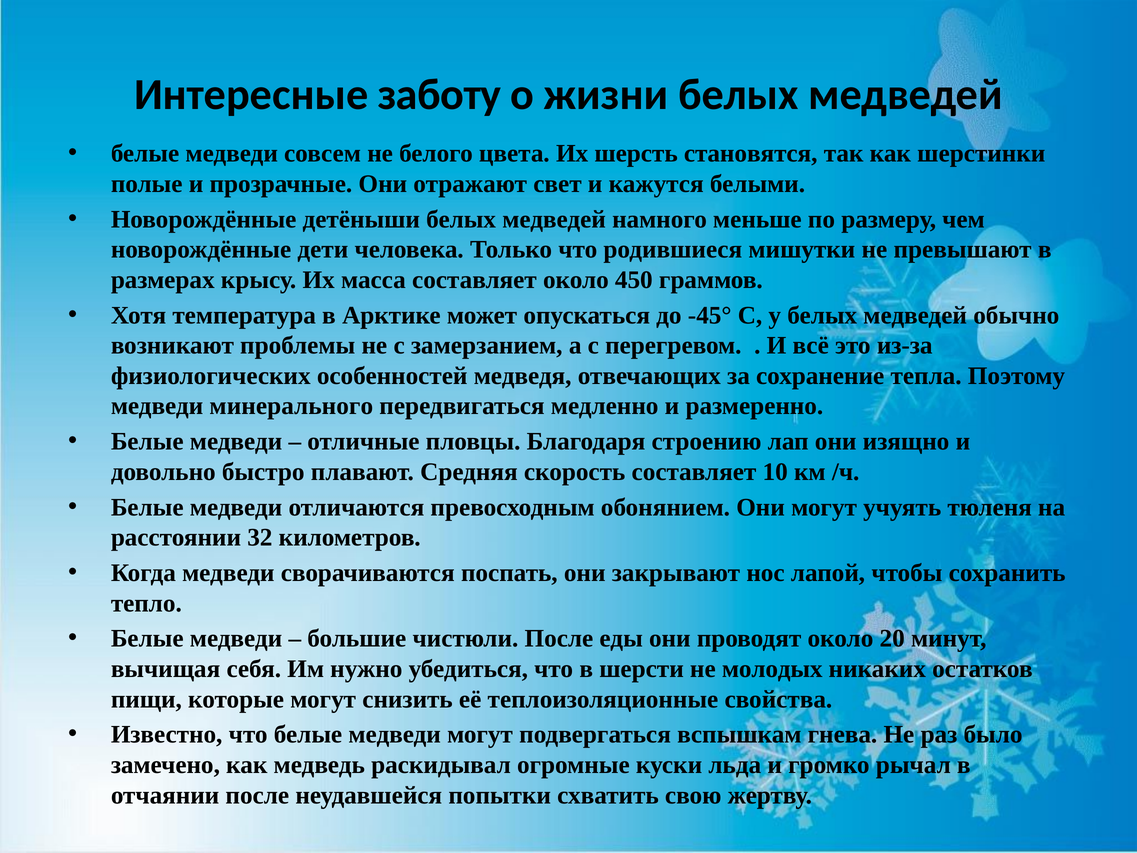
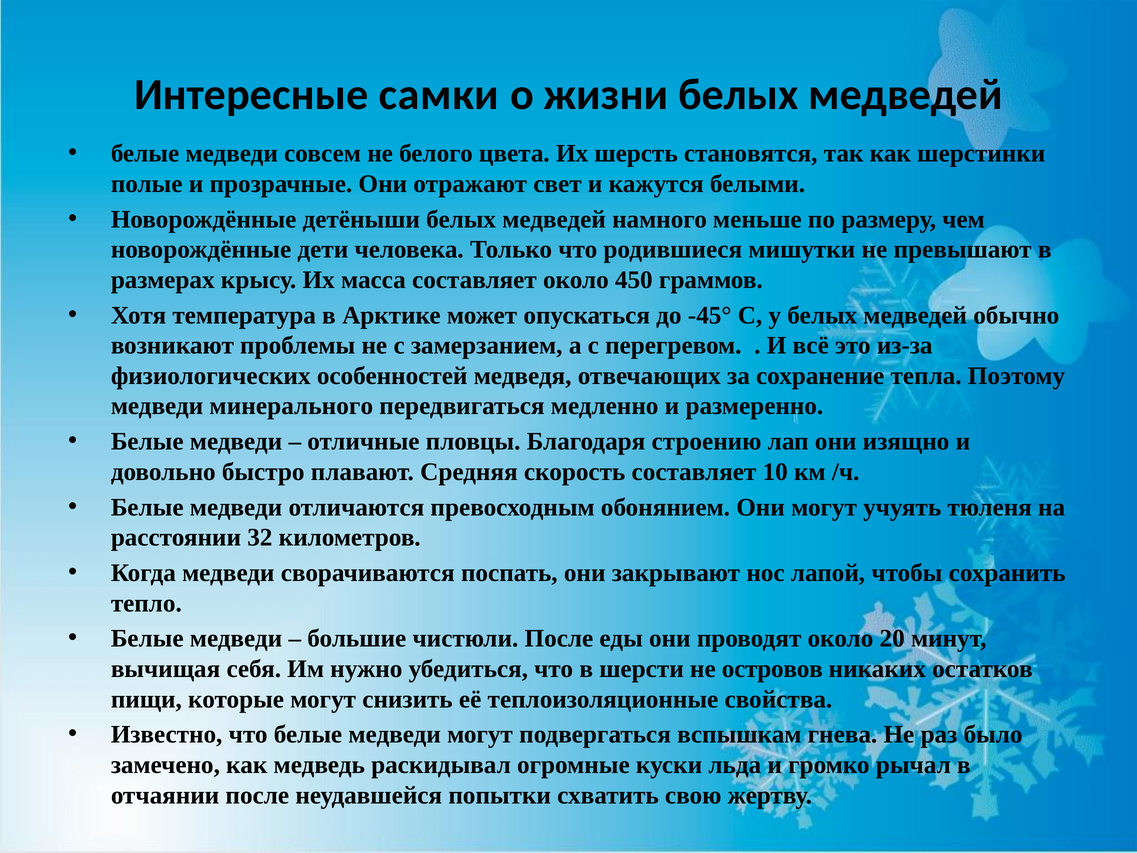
заботу: заботу -> самки
молодых: молодых -> островов
